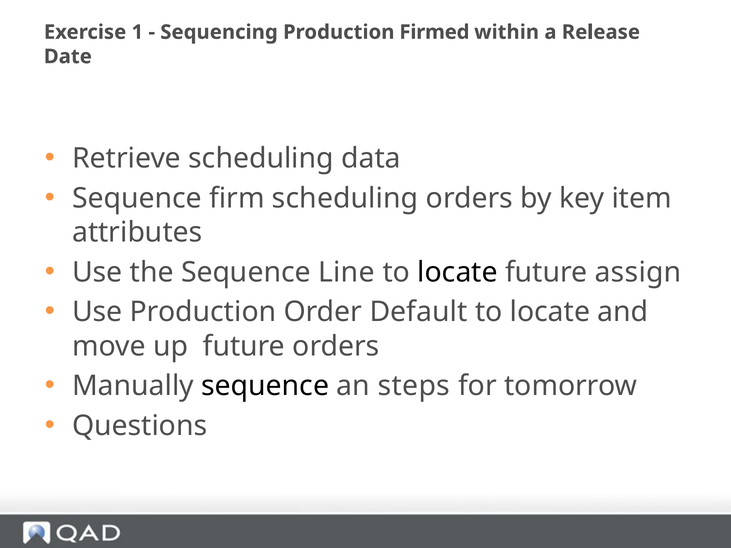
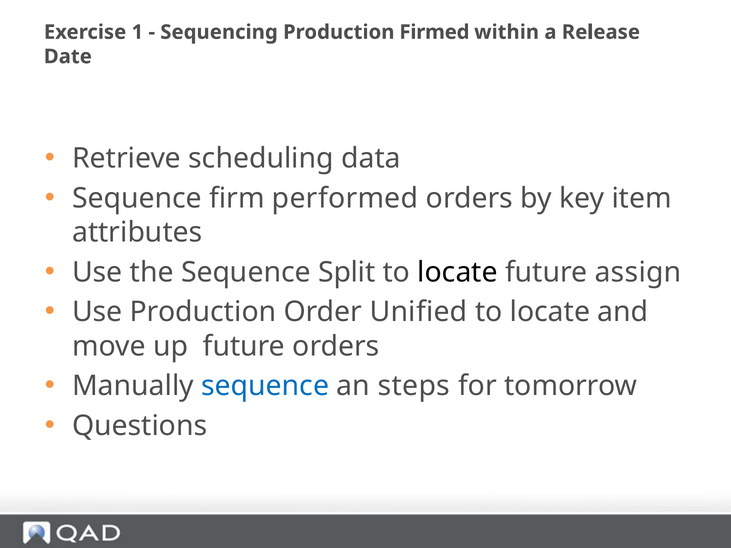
firm scheduling: scheduling -> performed
Line: Line -> Split
Default: Default -> Unified
sequence at (265, 386) colour: black -> blue
